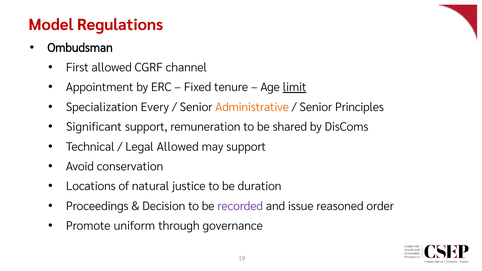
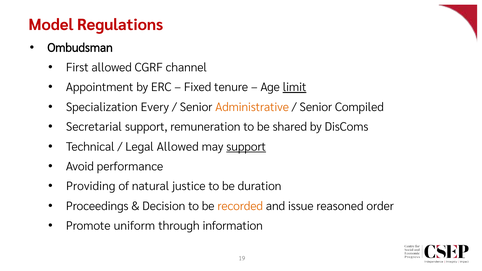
Principles: Principles -> Compiled
Significant: Significant -> Secretarial
support at (246, 147) underline: none -> present
conservation: conservation -> performance
Locations: Locations -> Providing
recorded colour: purple -> orange
governance: governance -> information
